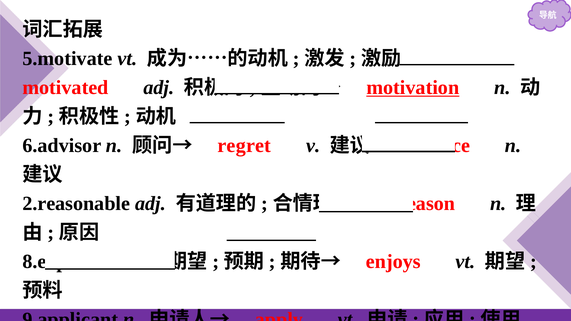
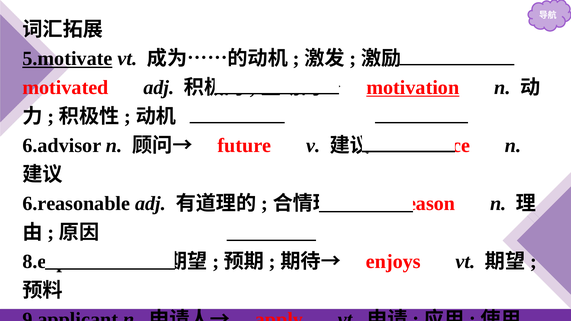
5.motivate underline: none -> present
regret: regret -> future
2.reasonable: 2.reasonable -> 6.reasonable
